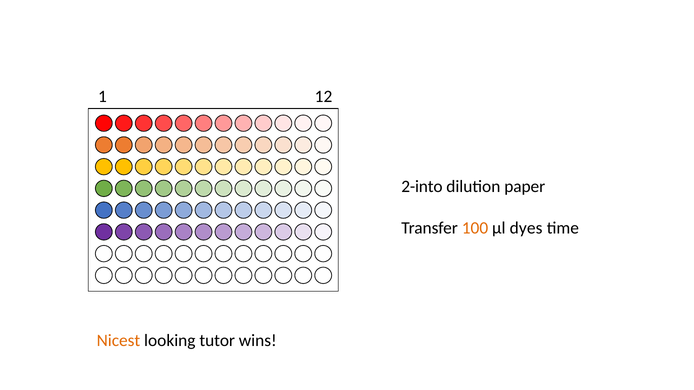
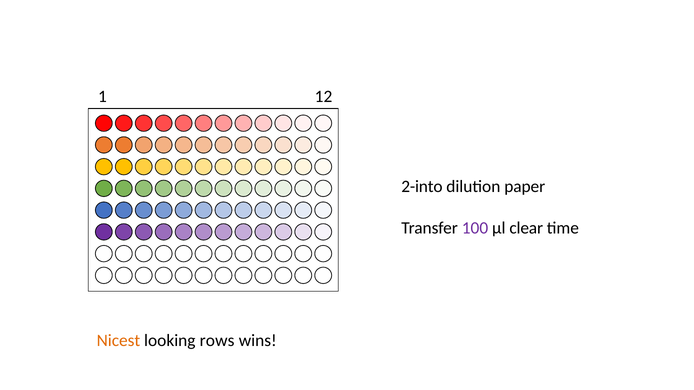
100 colour: orange -> purple
dyes: dyes -> clear
tutor: tutor -> rows
